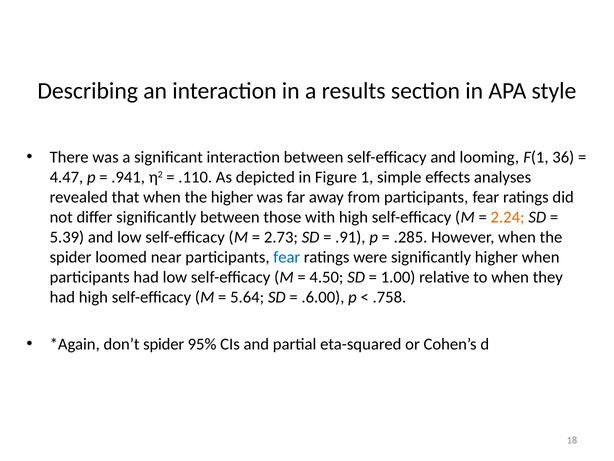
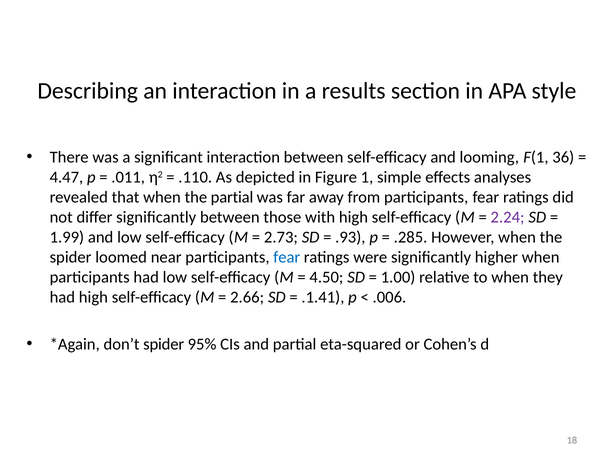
.941: .941 -> .011
the higher: higher -> partial
2.24 colour: orange -> purple
5.39: 5.39 -> 1.99
.91: .91 -> .93
5.64: 5.64 -> 2.66
.6.00: .6.00 -> .1.41
.758: .758 -> .006
